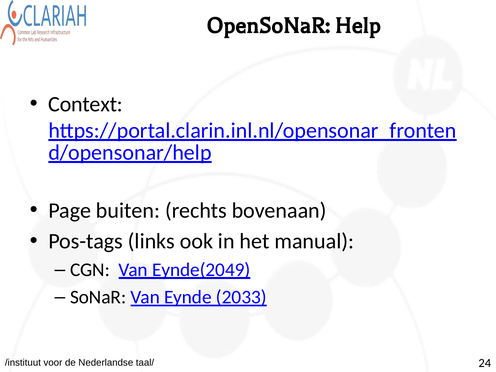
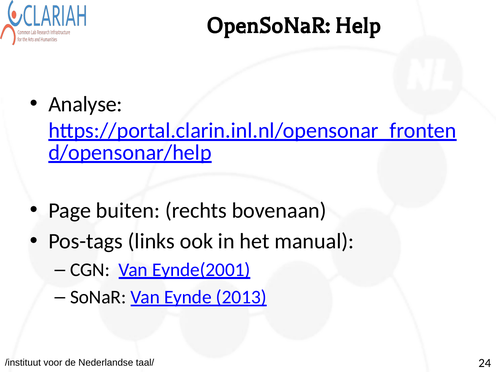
Context: Context -> Analyse
Eynde(2049: Eynde(2049 -> Eynde(2001
2033: 2033 -> 2013
